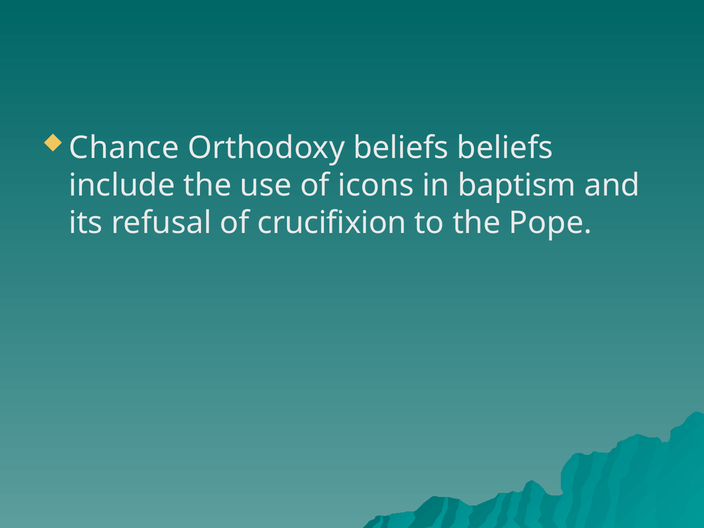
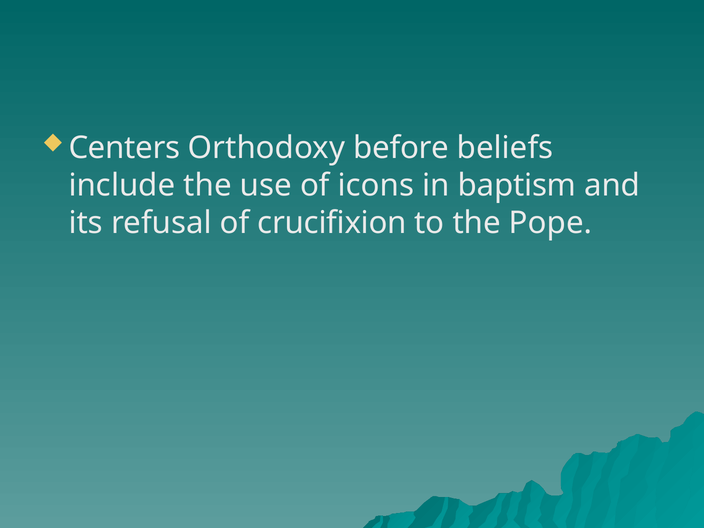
Chance: Chance -> Centers
Orthodoxy beliefs: beliefs -> before
